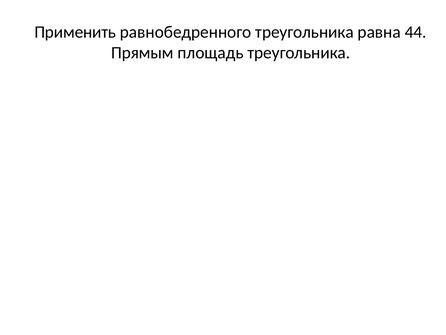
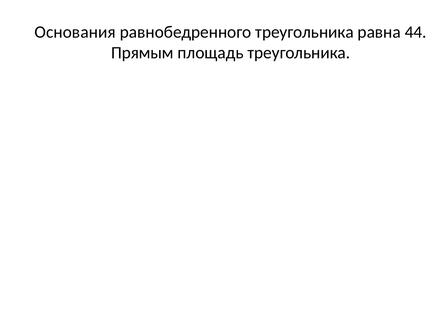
Применить: Применить -> Основания
